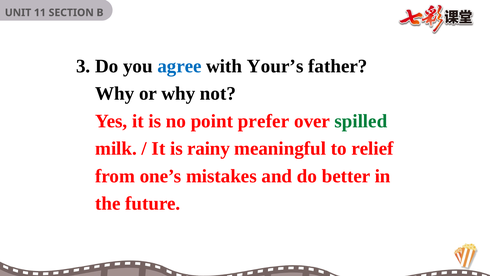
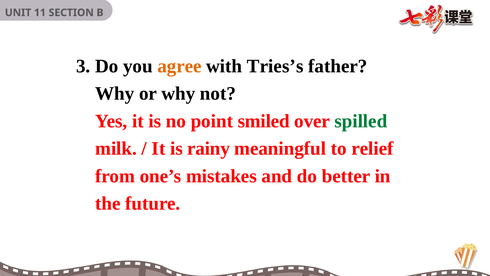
agree colour: blue -> orange
Your’s: Your’s -> Tries’s
prefer: prefer -> smiled
